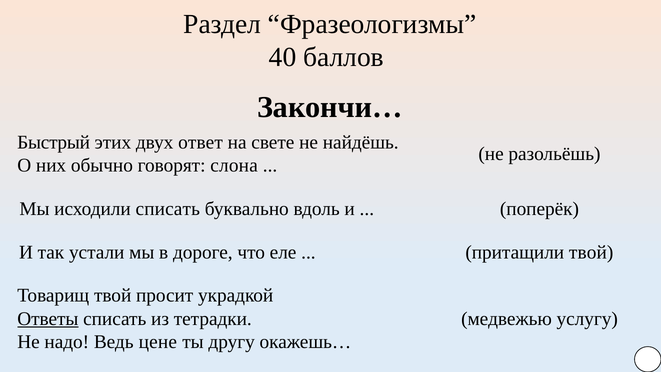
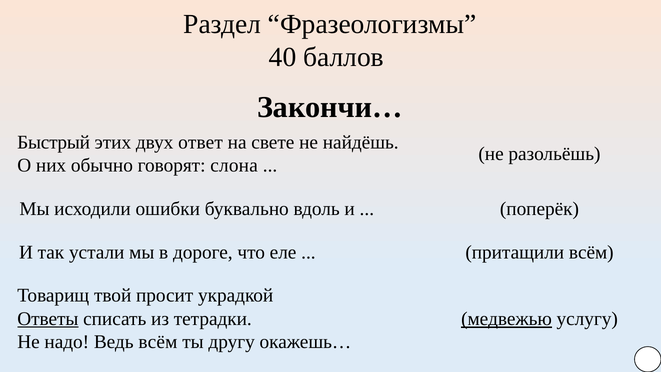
исходили списать: списать -> ошибки
притащили твой: твой -> всём
медвежью underline: none -> present
Ведь цене: цене -> всём
